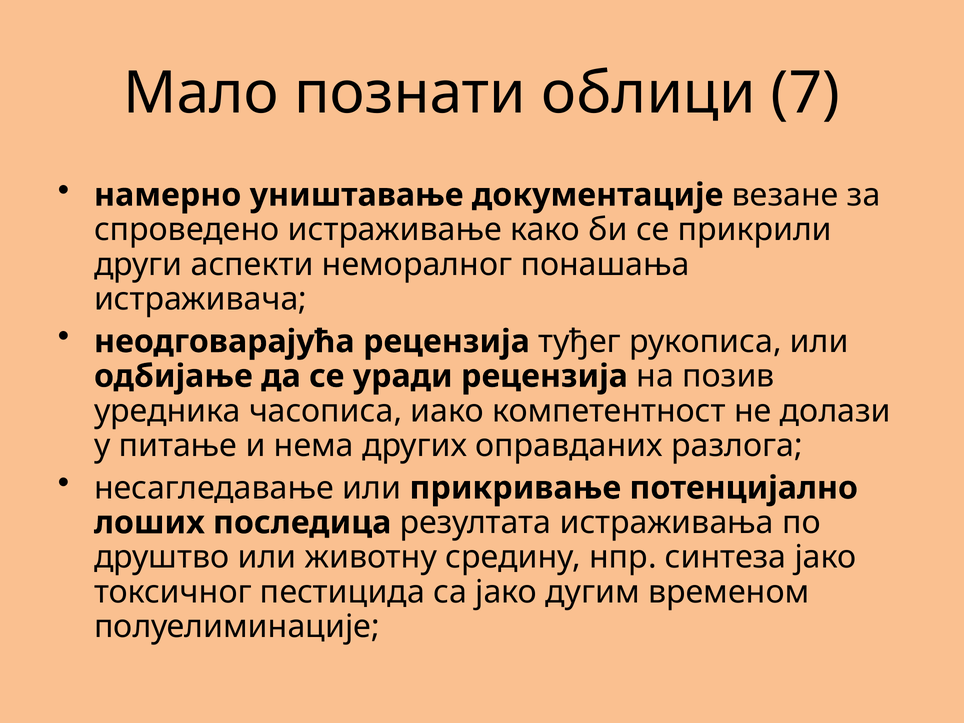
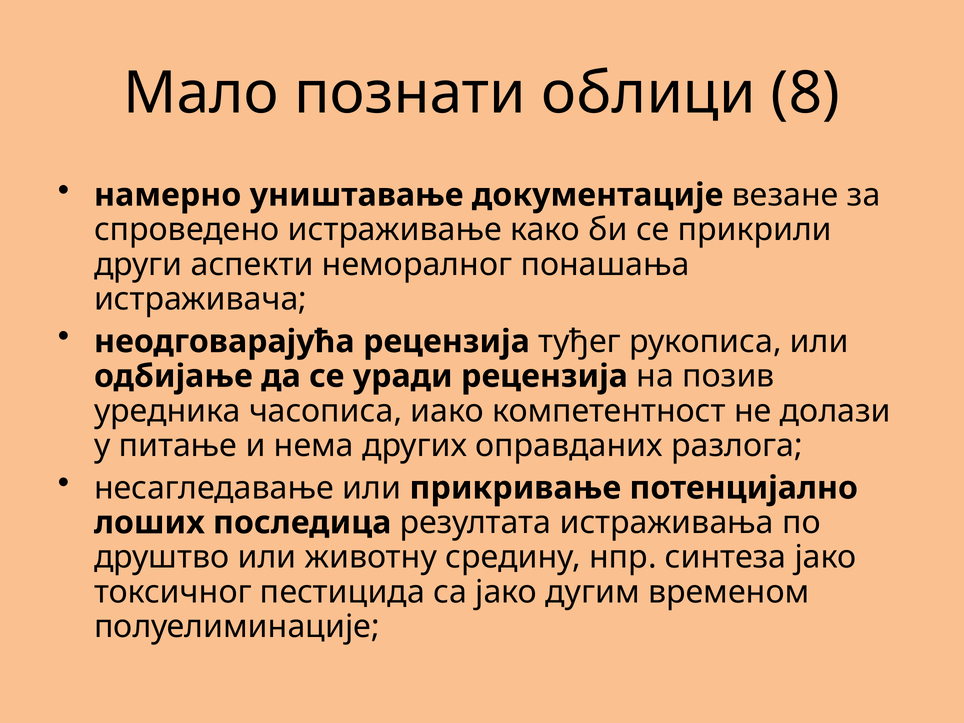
7: 7 -> 8
